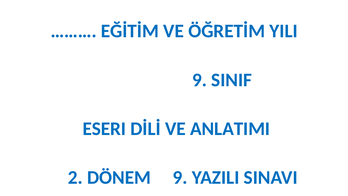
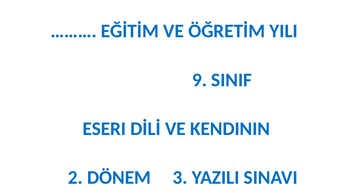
ANLATIMI: ANLATIMI -> KENDININ
DÖNEM 9: 9 -> 3
